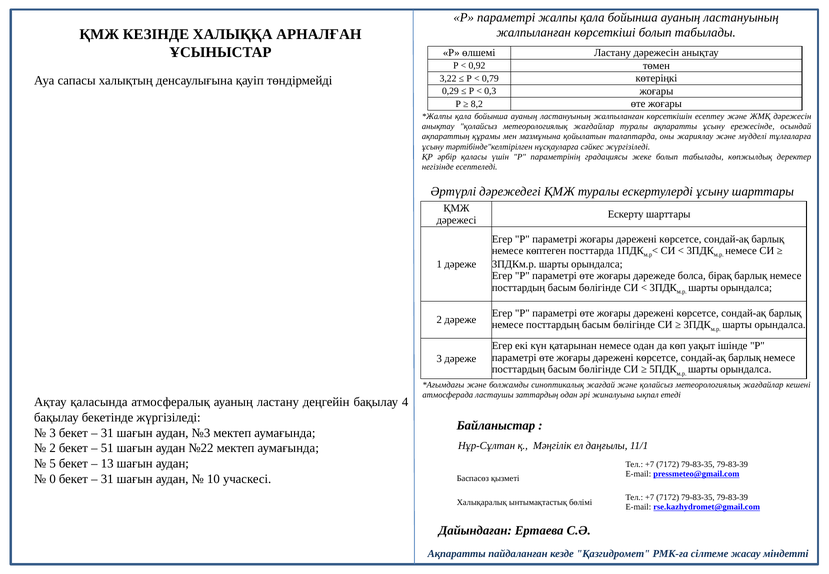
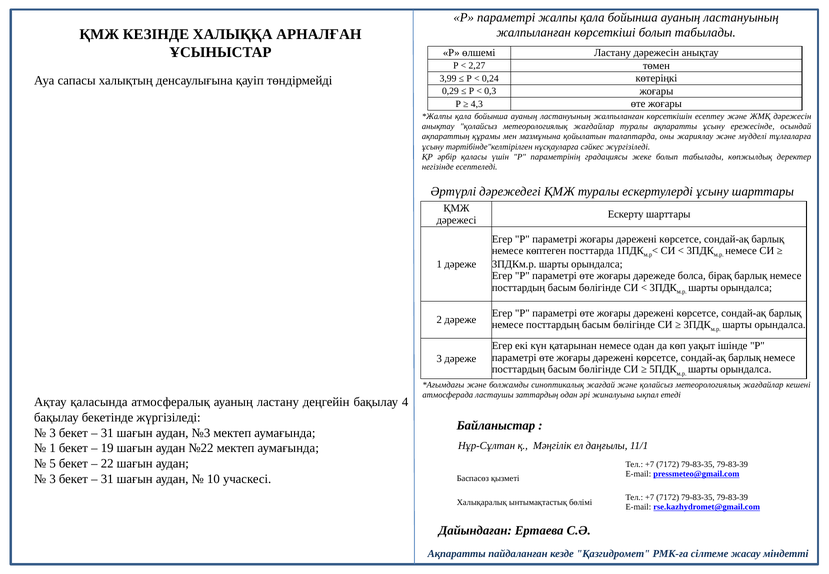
0,92: 0,92 -> 2,27
3,22: 3,22 -> 3,99
0,79: 0,79 -> 0,24
8,2: 8,2 -> 4,3
2 at (53, 448): 2 -> 1
51: 51 -> 19
13: 13 -> 22
0 at (53, 479): 0 -> 3
